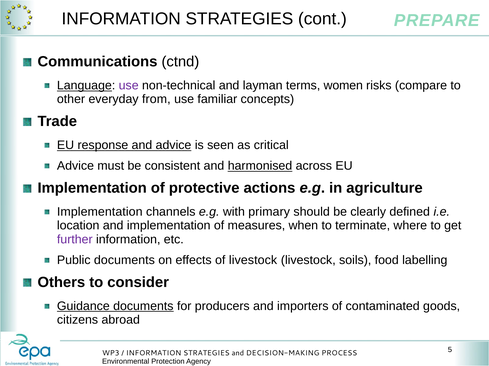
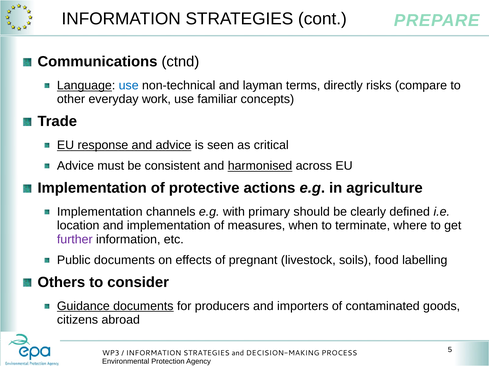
use at (129, 86) colour: purple -> blue
women: women -> directly
from: from -> work
of livestock: livestock -> pregnant
